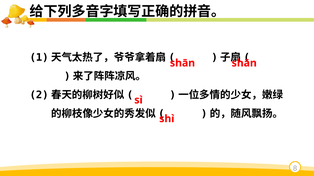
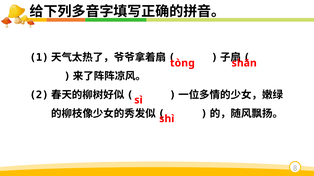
shān at (182, 63): shān -> tòng
